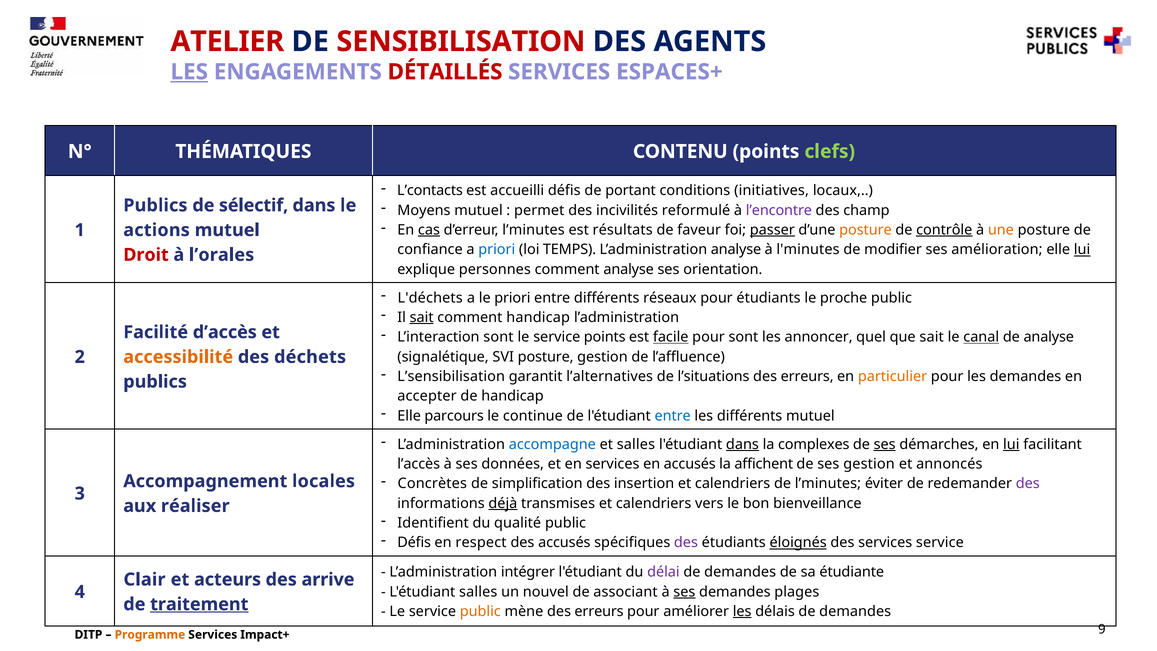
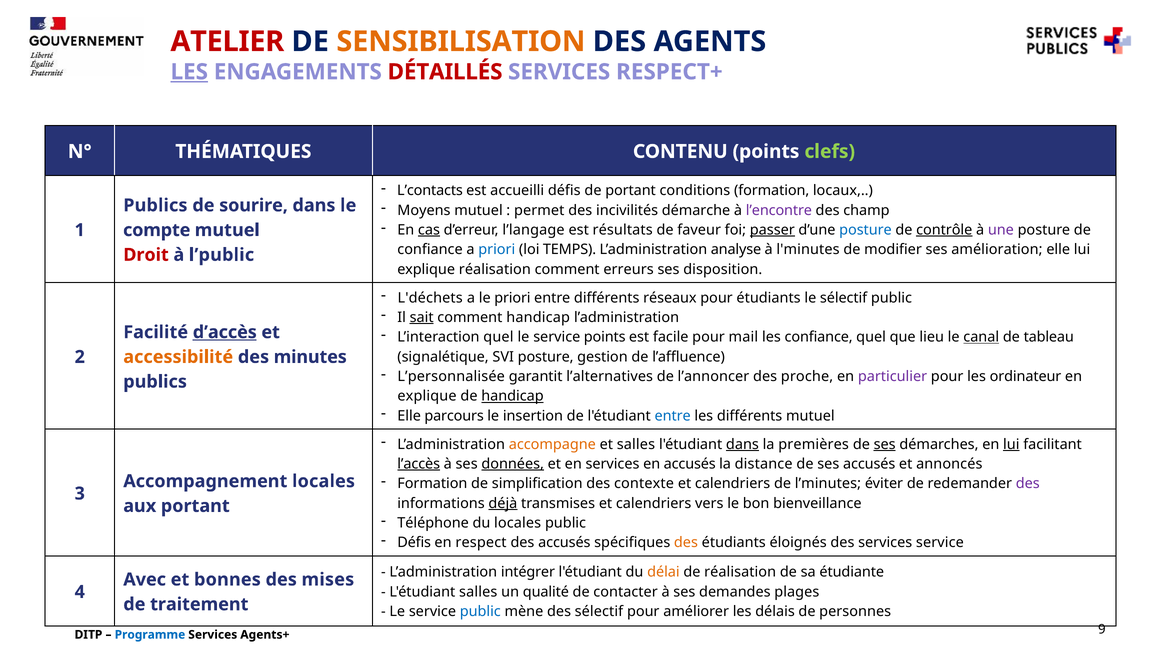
SENSIBILISATION colour: red -> orange
ESPACES+: ESPACES+ -> RESPECT+
conditions initiatives: initiatives -> formation
sélectif: sélectif -> sourire
reformulé: reformulé -> démarche
d’erreur l’minutes: l’minutes -> l’langage
posture at (865, 230) colour: orange -> blue
une colour: orange -> purple
actions: actions -> compte
lui at (1082, 250) underline: present -> none
l’orales: l’orales -> l’public
explique personnes: personnes -> réalisation
comment analyse: analyse -> erreurs
orientation: orientation -> disposition
le proche: proche -> sélectif
d’accès underline: none -> present
L’interaction sont: sont -> quel
facile underline: present -> none
pour sont: sont -> mail
les annoncer: annoncer -> confiance
que sait: sait -> lieu
de analyse: analyse -> tableau
déchets: déchets -> minutes
L’sensibilisation: L’sensibilisation -> L’personnalisée
l’situations: l’situations -> l’annoncer
erreurs at (807, 376): erreurs -> proche
particulier colour: orange -> purple
les demandes: demandes -> ordinateur
accepter at (427, 396): accepter -> explique
handicap at (512, 396) underline: none -> present
continue: continue -> insertion
accompagne colour: blue -> orange
complexes: complexes -> premières
l’accès underline: none -> present
données underline: none -> present
affichent: affichent -> distance
ses gestion: gestion -> accusés
Concrètes at (432, 483): Concrètes -> Formation
insertion: insertion -> contexte
aux réaliser: réaliser -> portant
Identifient: Identifient -> Téléphone
du qualité: qualité -> locales
des at (686, 542) colour: purple -> orange
éloignés underline: present -> none
délai colour: purple -> orange
demandes at (740, 572): demandes -> réalisation
Clair: Clair -> Avec
acteurs: acteurs -> bonnes
arrive: arrive -> mises
nouvel: nouvel -> qualité
associant: associant -> contacter
ses at (684, 592) underline: present -> none
traitement underline: present -> none
public at (480, 611) colour: orange -> blue
mène des erreurs: erreurs -> sélectif
les at (742, 611) underline: present -> none
délais de demandes: demandes -> personnes
Programme colour: orange -> blue
Impact+: Impact+ -> Agents+
